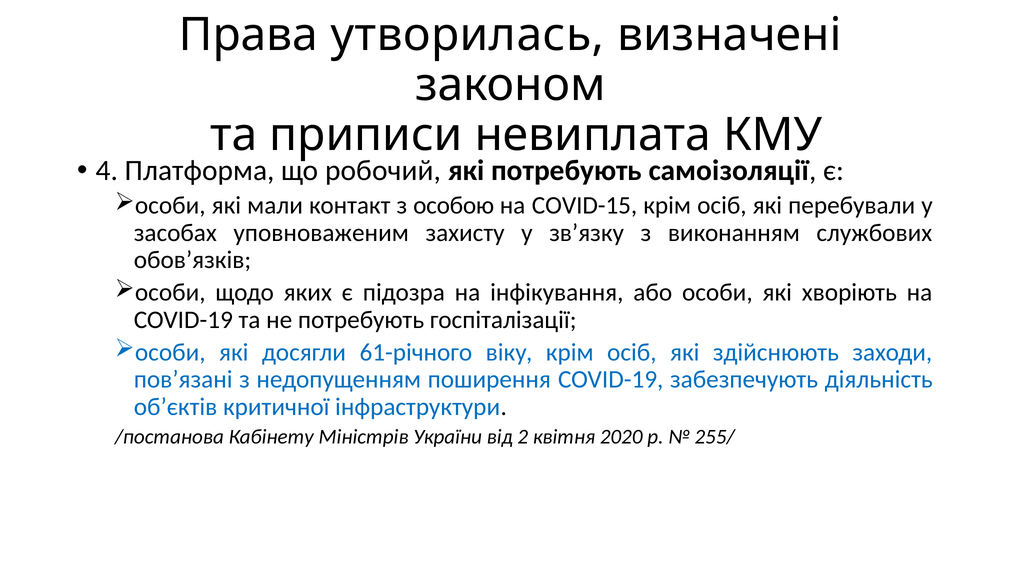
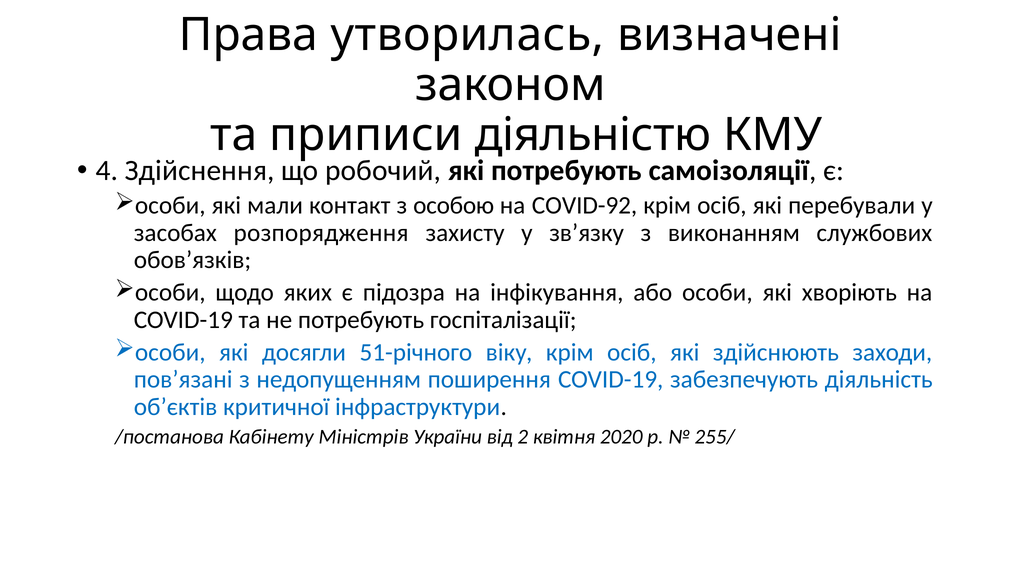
невиплата: невиплата -> діяльністю
Платформа: Платформа -> Здійснення
COVID-15: COVID-15 -> COVID-92
уповноваженим: уповноваженим -> розпорядження
61-річного: 61-річного -> 51-річного
